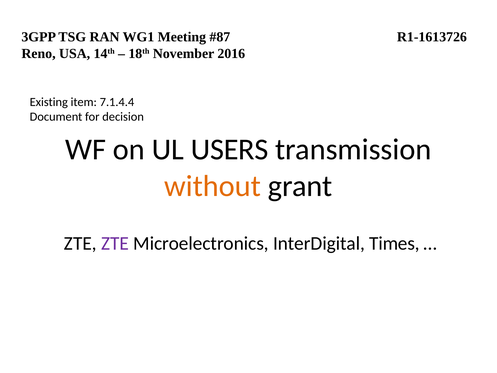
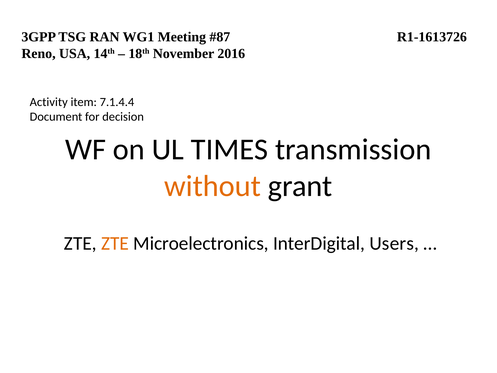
Existing: Existing -> Activity
USERS: USERS -> TIMES
ZTE at (115, 243) colour: purple -> orange
Times: Times -> Users
